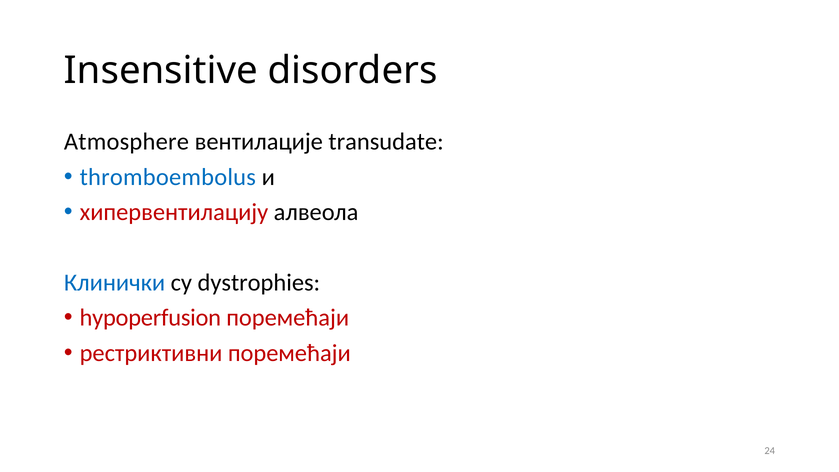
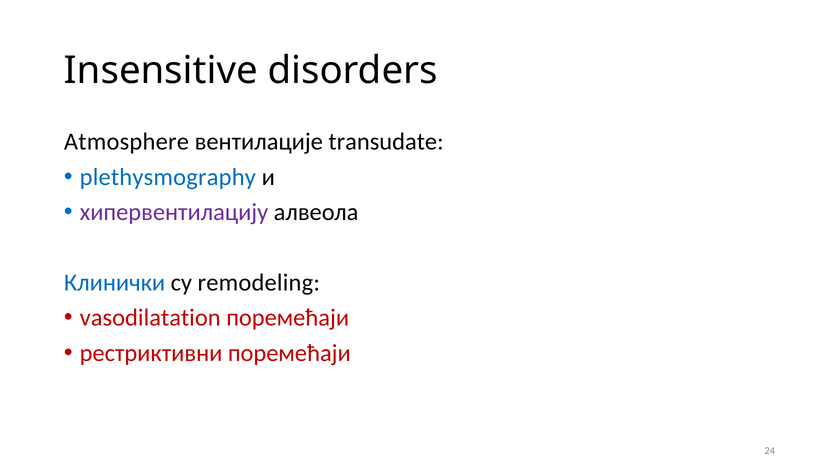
thromboembolus: thromboembolus -> plethysmography
хипервентилацију colour: red -> purple
dystrophies: dystrophies -> remodeling
hypoperfusion: hypoperfusion -> vasodilatation
